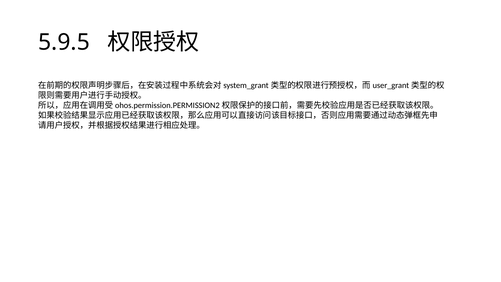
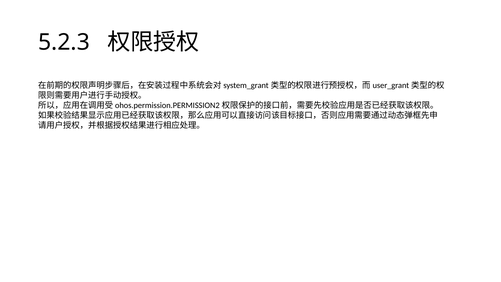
5.9.5: 5.9.5 -> 5.2.3
